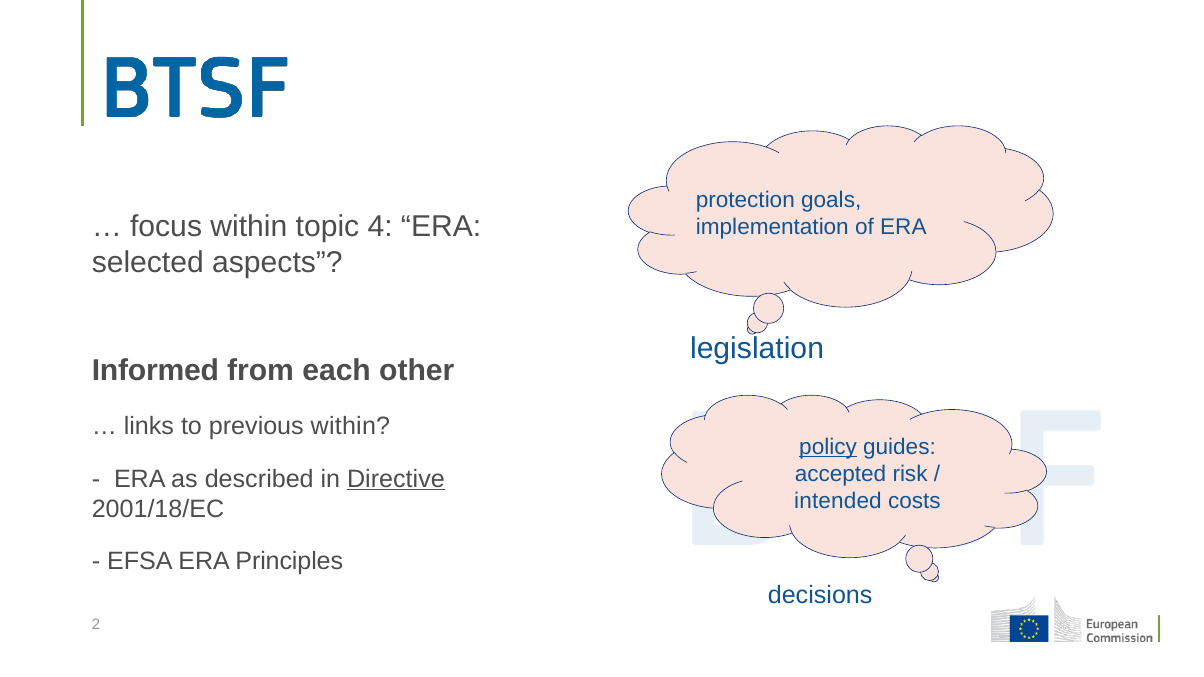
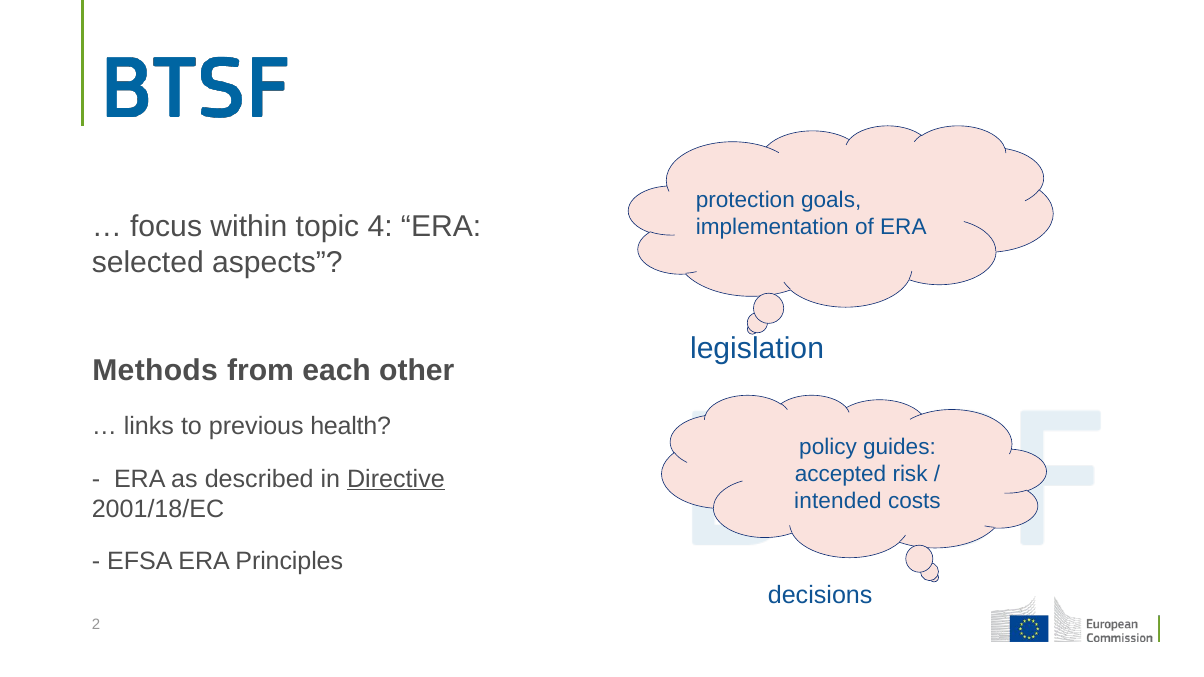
Informed: Informed -> Methods
previous within: within -> health
policy underline: present -> none
